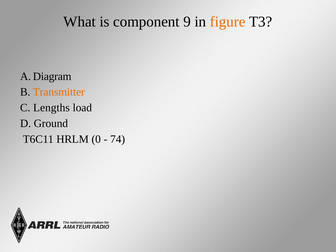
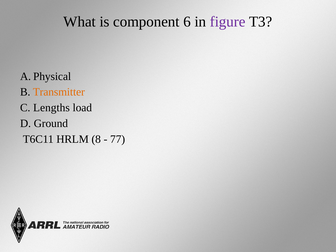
9: 9 -> 6
figure colour: orange -> purple
Diagram: Diagram -> Physical
0: 0 -> 8
74: 74 -> 77
